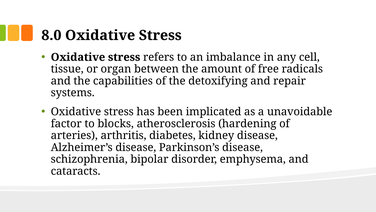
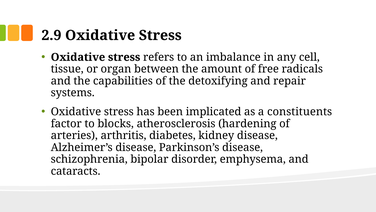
8.0: 8.0 -> 2.9
unavoidable: unavoidable -> constituents
